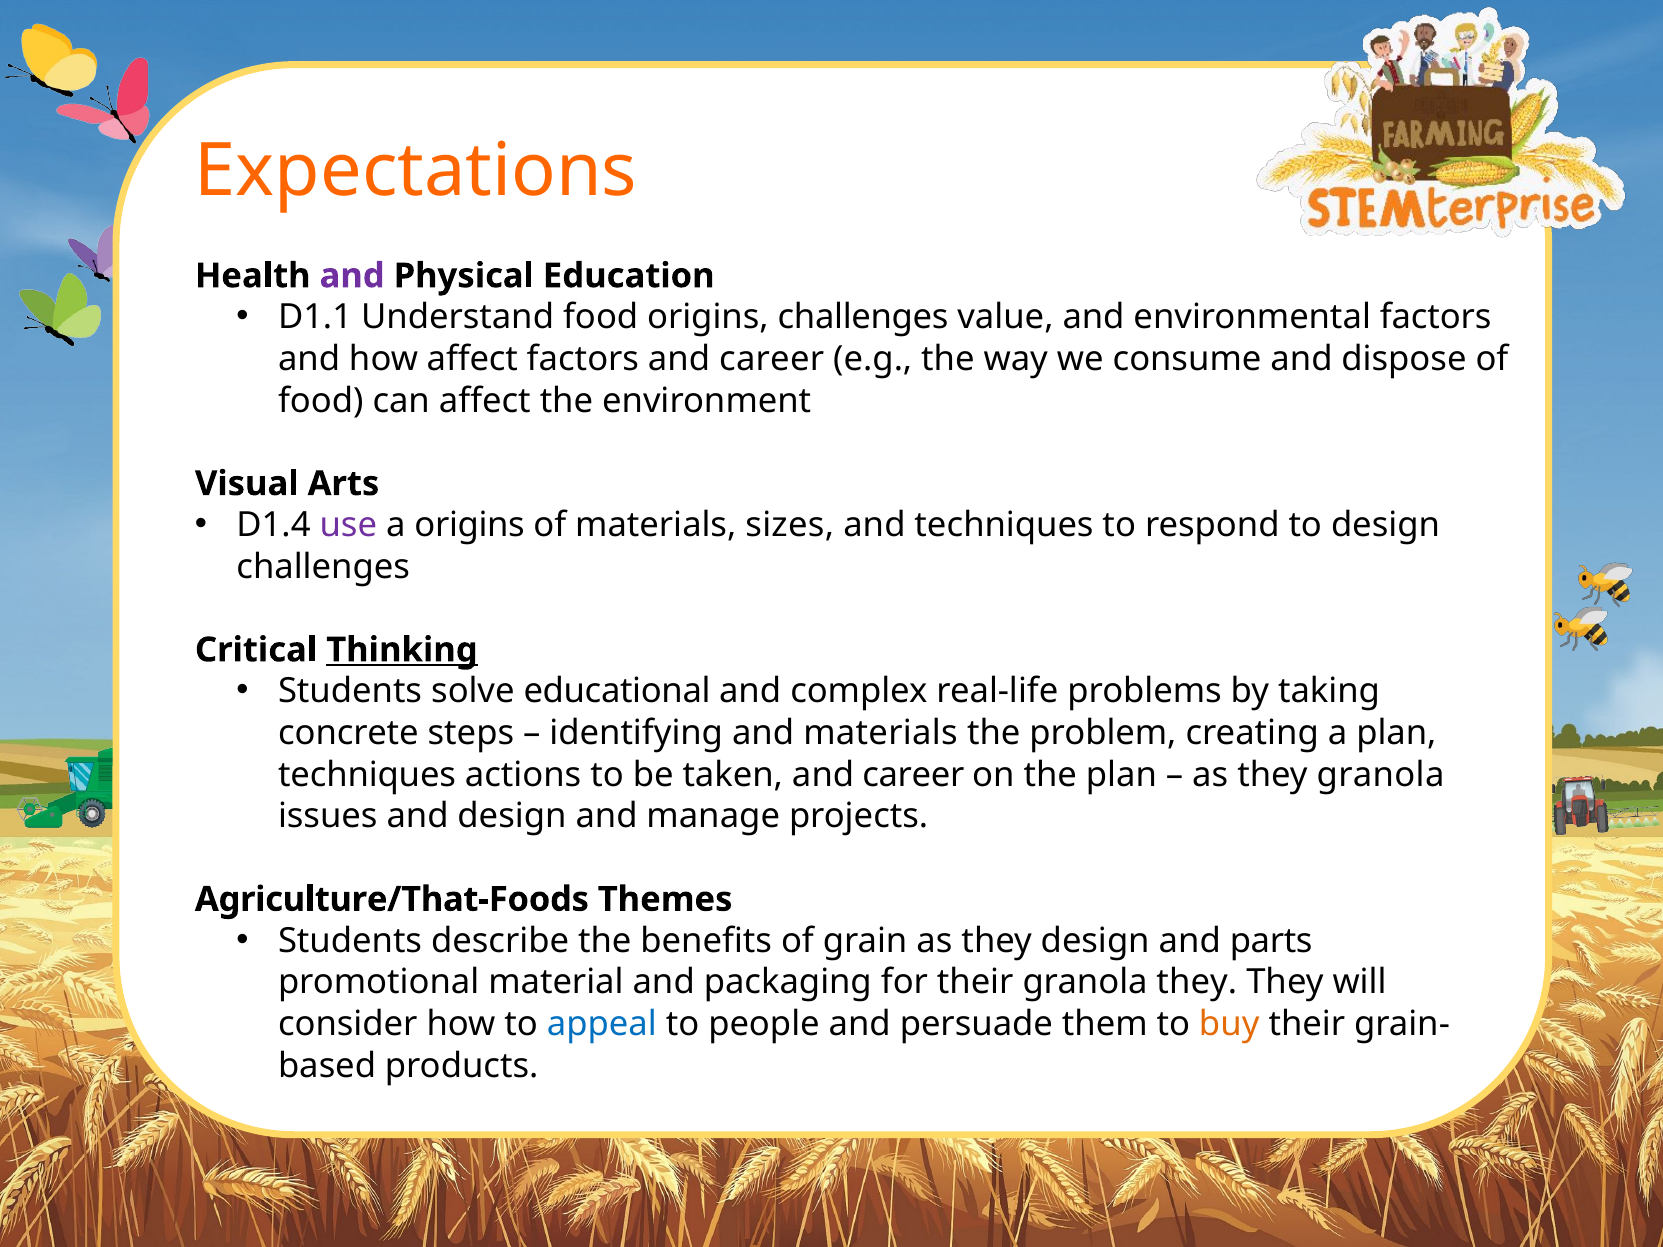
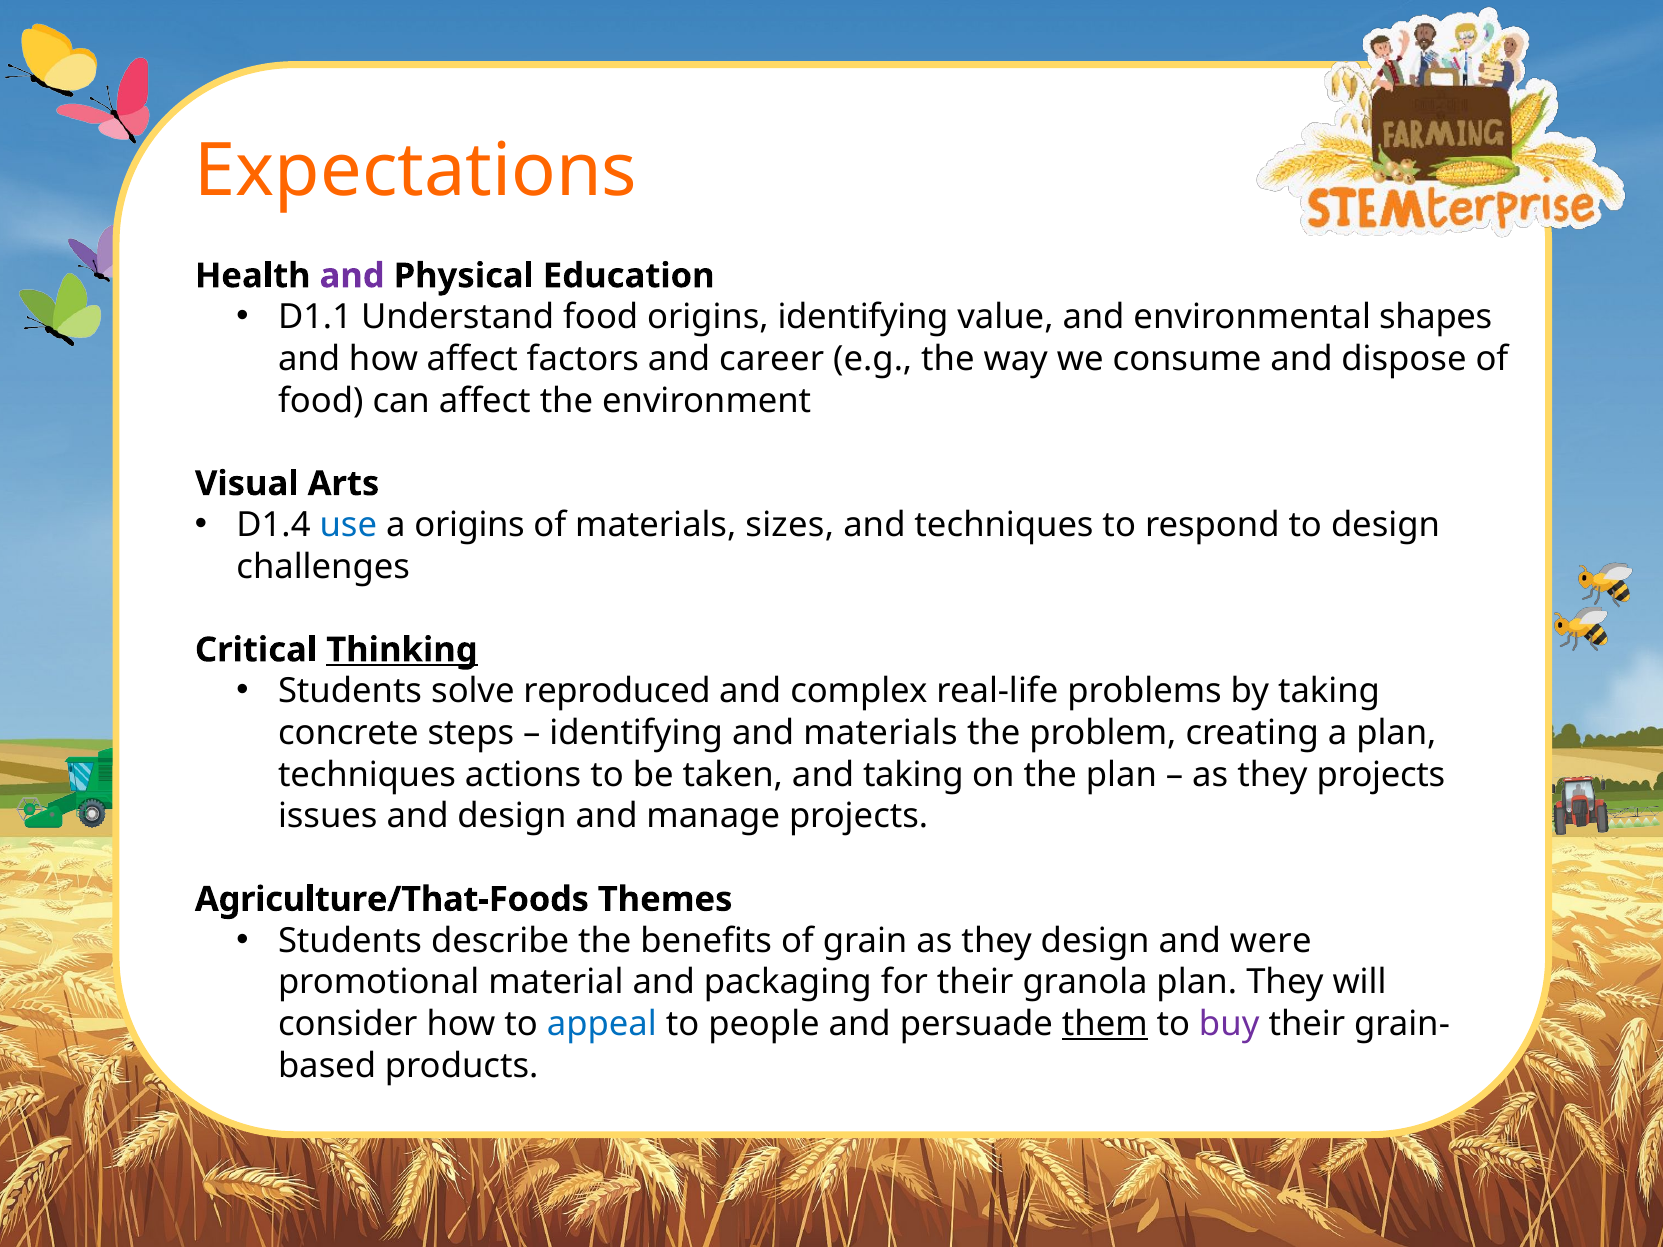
origins challenges: challenges -> identifying
environmental factors: factors -> shapes
use colour: purple -> blue
educational: educational -> reproduced
taken and career: career -> taking
they granola: granola -> projects
parts: parts -> were
granola they: they -> plan
them underline: none -> present
buy colour: orange -> purple
